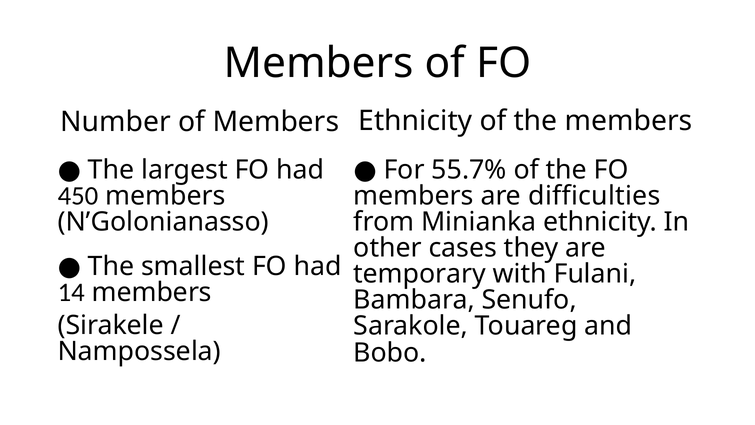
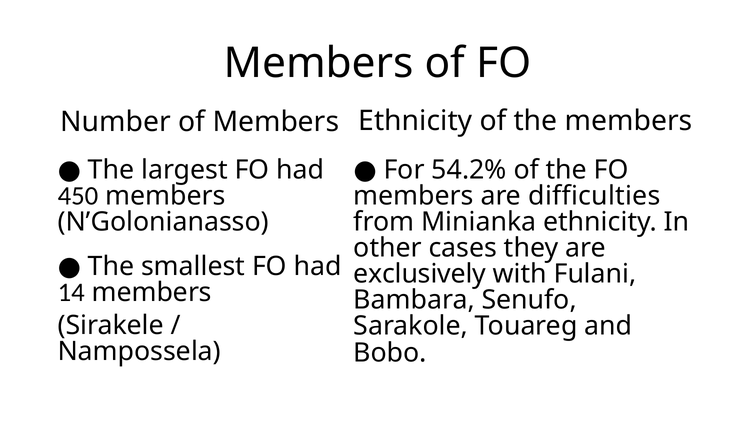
55.7%: 55.7% -> 54.2%
temporary: temporary -> exclusively
